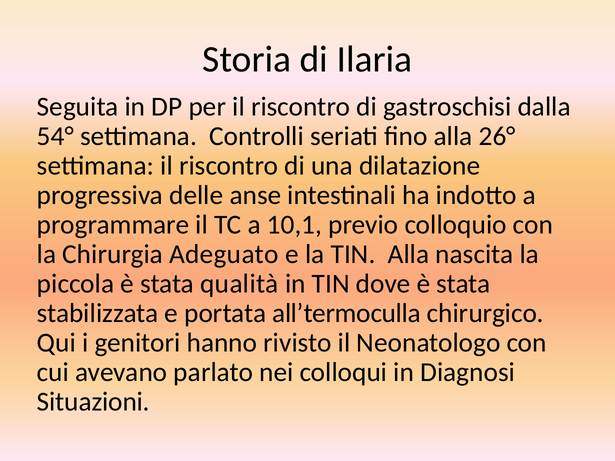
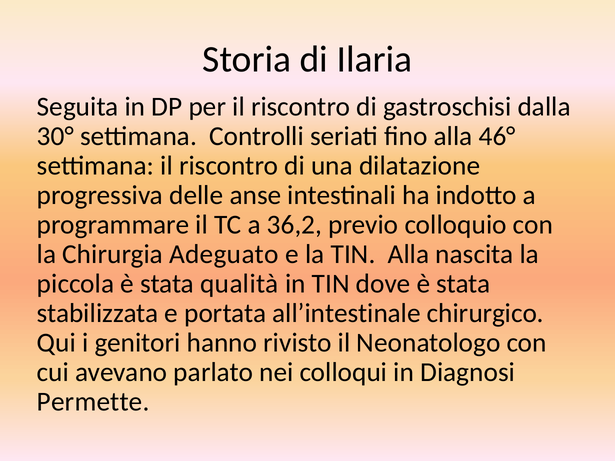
54°: 54° -> 30°
26°: 26° -> 46°
10,1: 10,1 -> 36,2
all’termoculla: all’termoculla -> all’intestinale
Situazioni: Situazioni -> Permette
